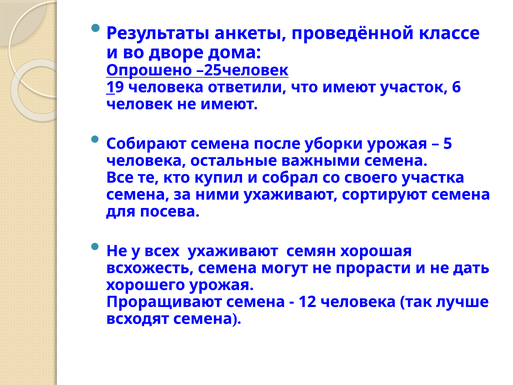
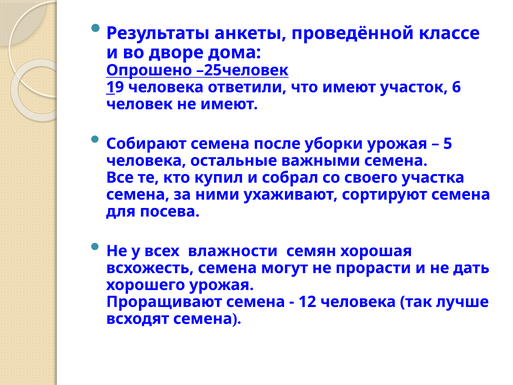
всех ухаживают: ухаживают -> влажности
